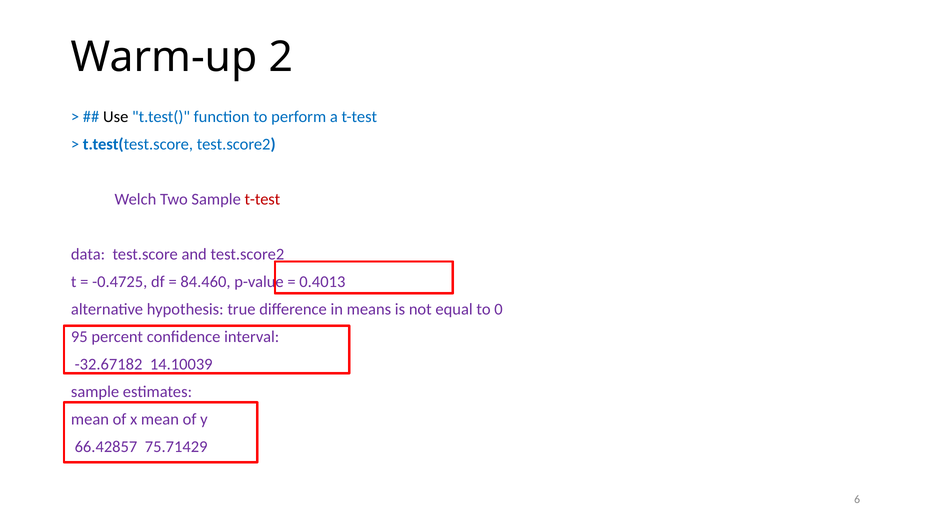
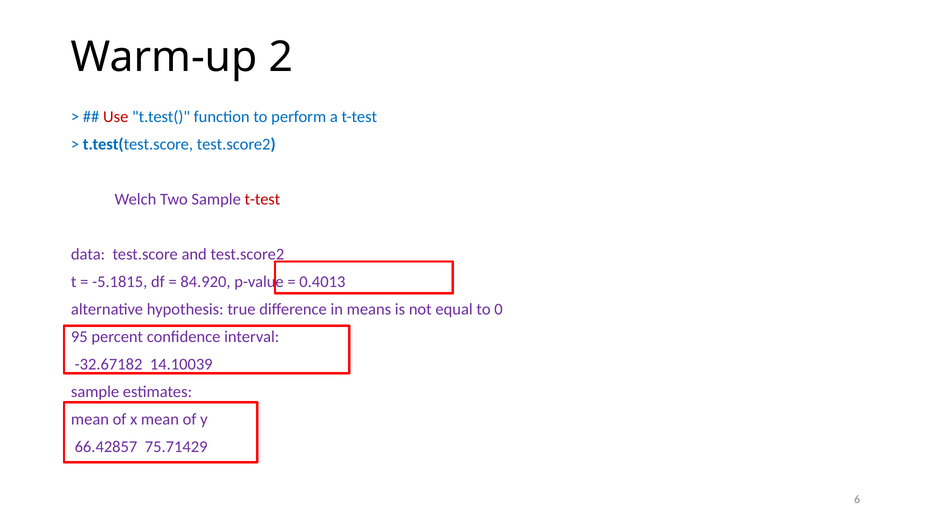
Use colour: black -> red
-0.4725: -0.4725 -> -5.1815
84.460: 84.460 -> 84.920
